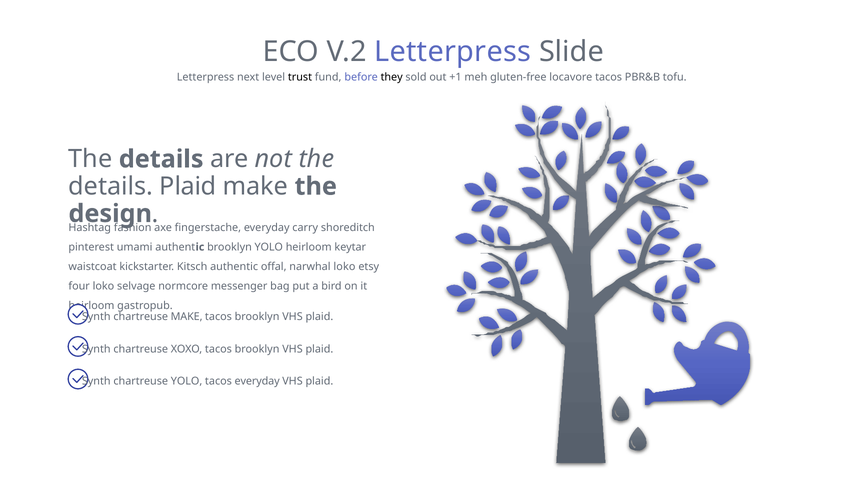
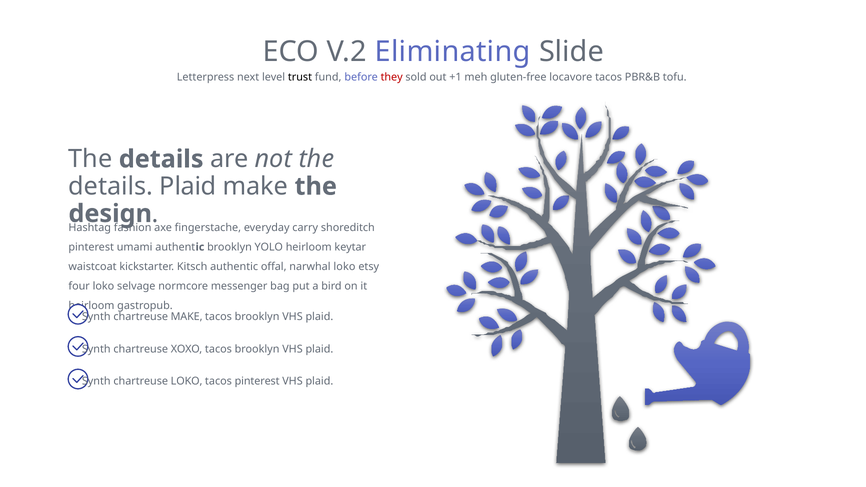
V.2 Letterpress: Letterpress -> Eliminating
they colour: black -> red
chartreuse YOLO: YOLO -> LOKO
tacos everyday: everyday -> pinterest
